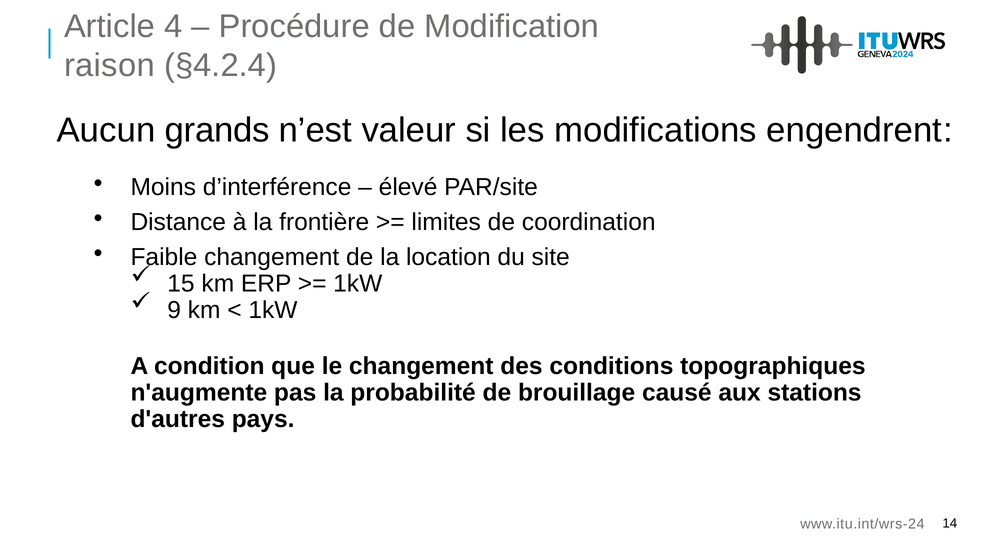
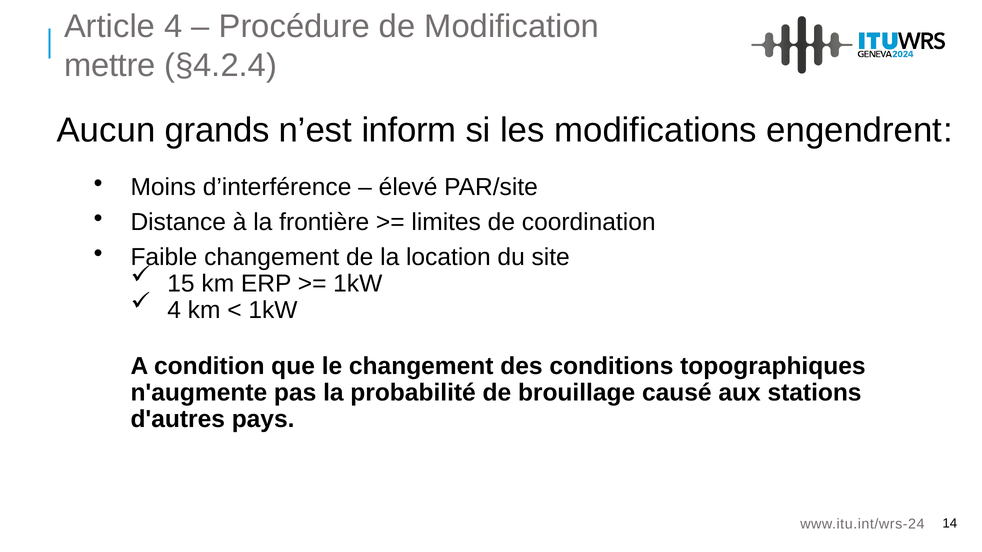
raison: raison -> mettre
valeur: valeur -> inform
9 at (174, 310): 9 -> 4
